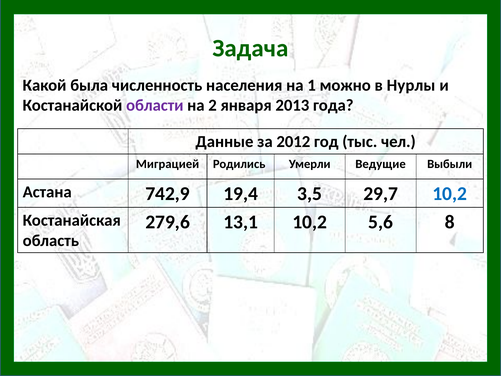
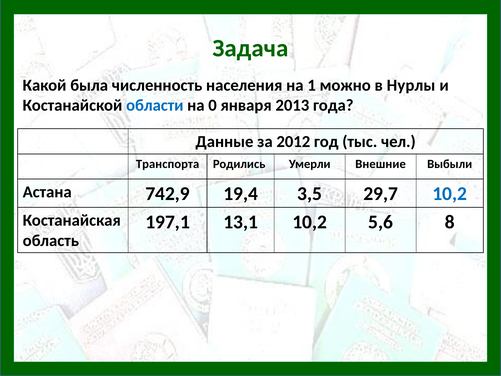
области colour: purple -> blue
2: 2 -> 0
Миграцией: Миграцией -> Транспорта
Ведущие: Ведущие -> Внешние
279,6: 279,6 -> 197,1
